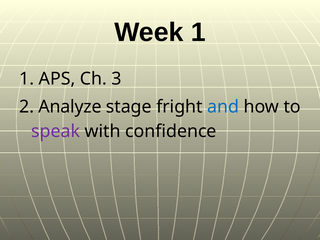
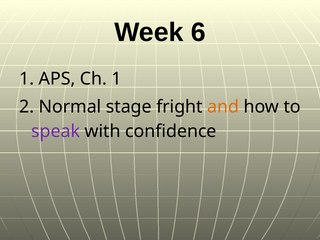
Week 1: 1 -> 6
Ch 3: 3 -> 1
Analyze: Analyze -> Normal
and colour: blue -> orange
